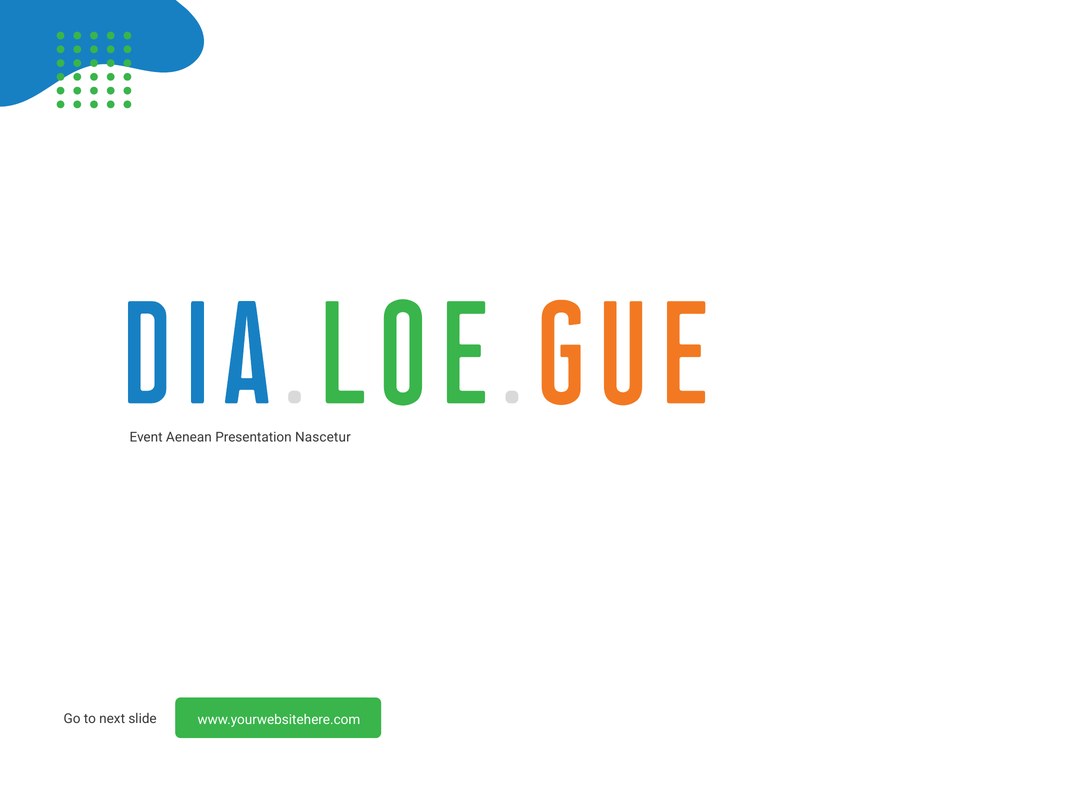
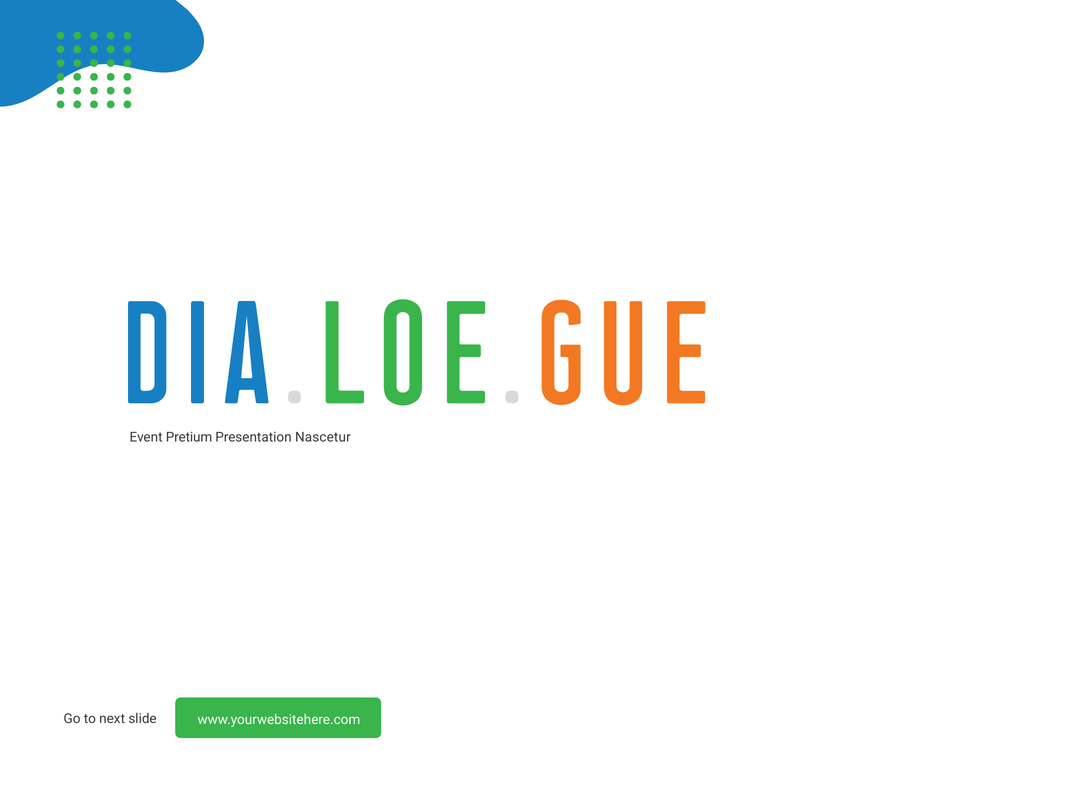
Aenean: Aenean -> Pretium
